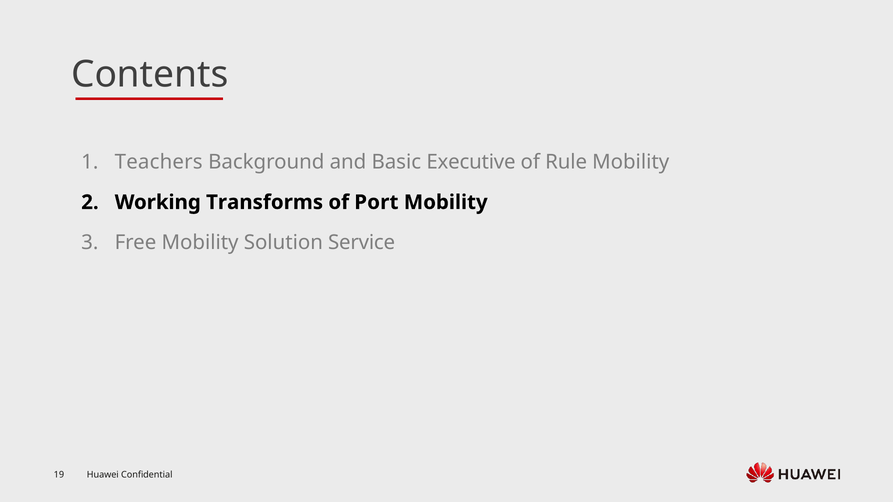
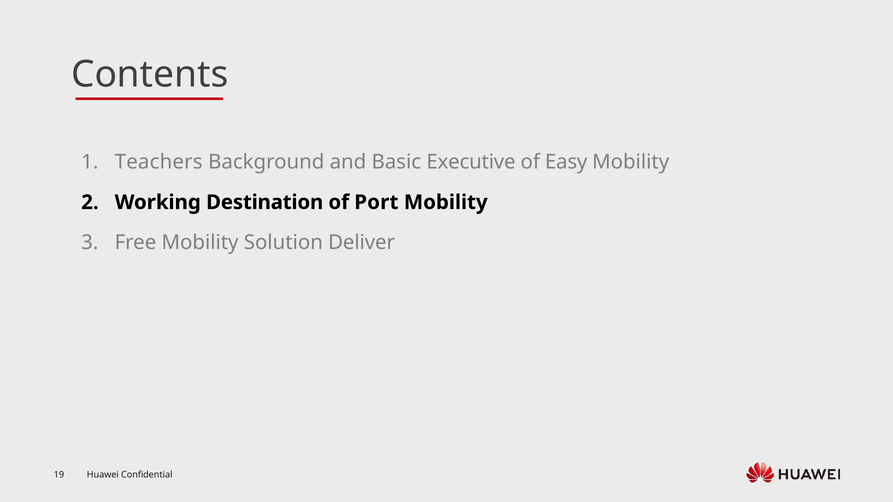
Rule: Rule -> Easy
Transforms: Transforms -> Destination
Service: Service -> Deliver
